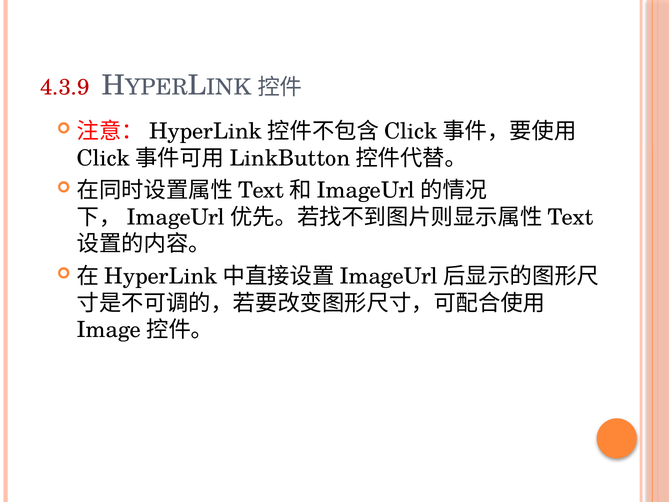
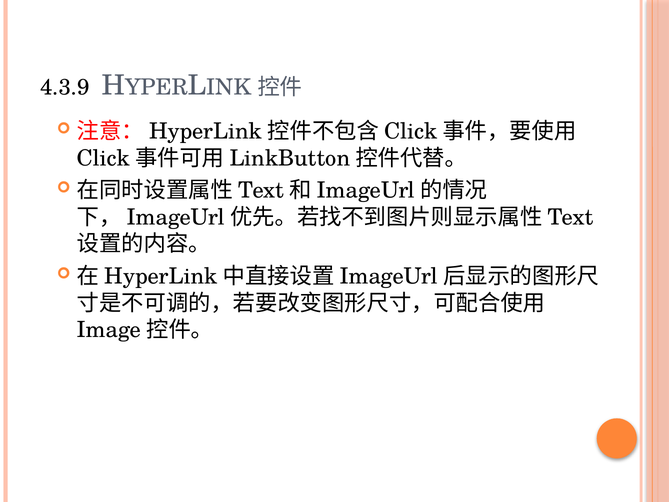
4.3.9 colour: red -> black
